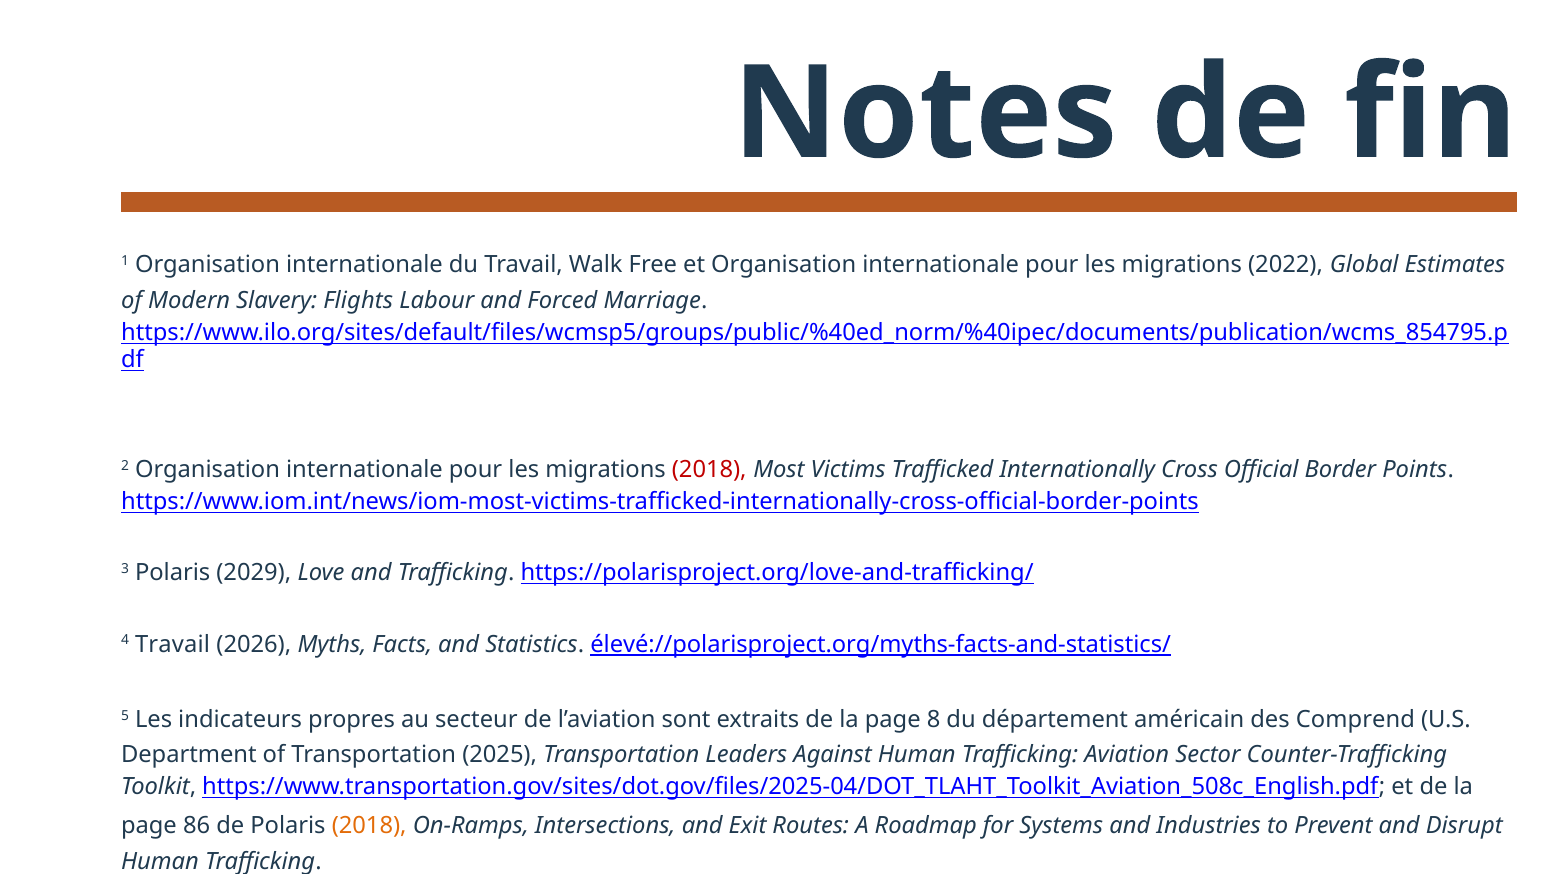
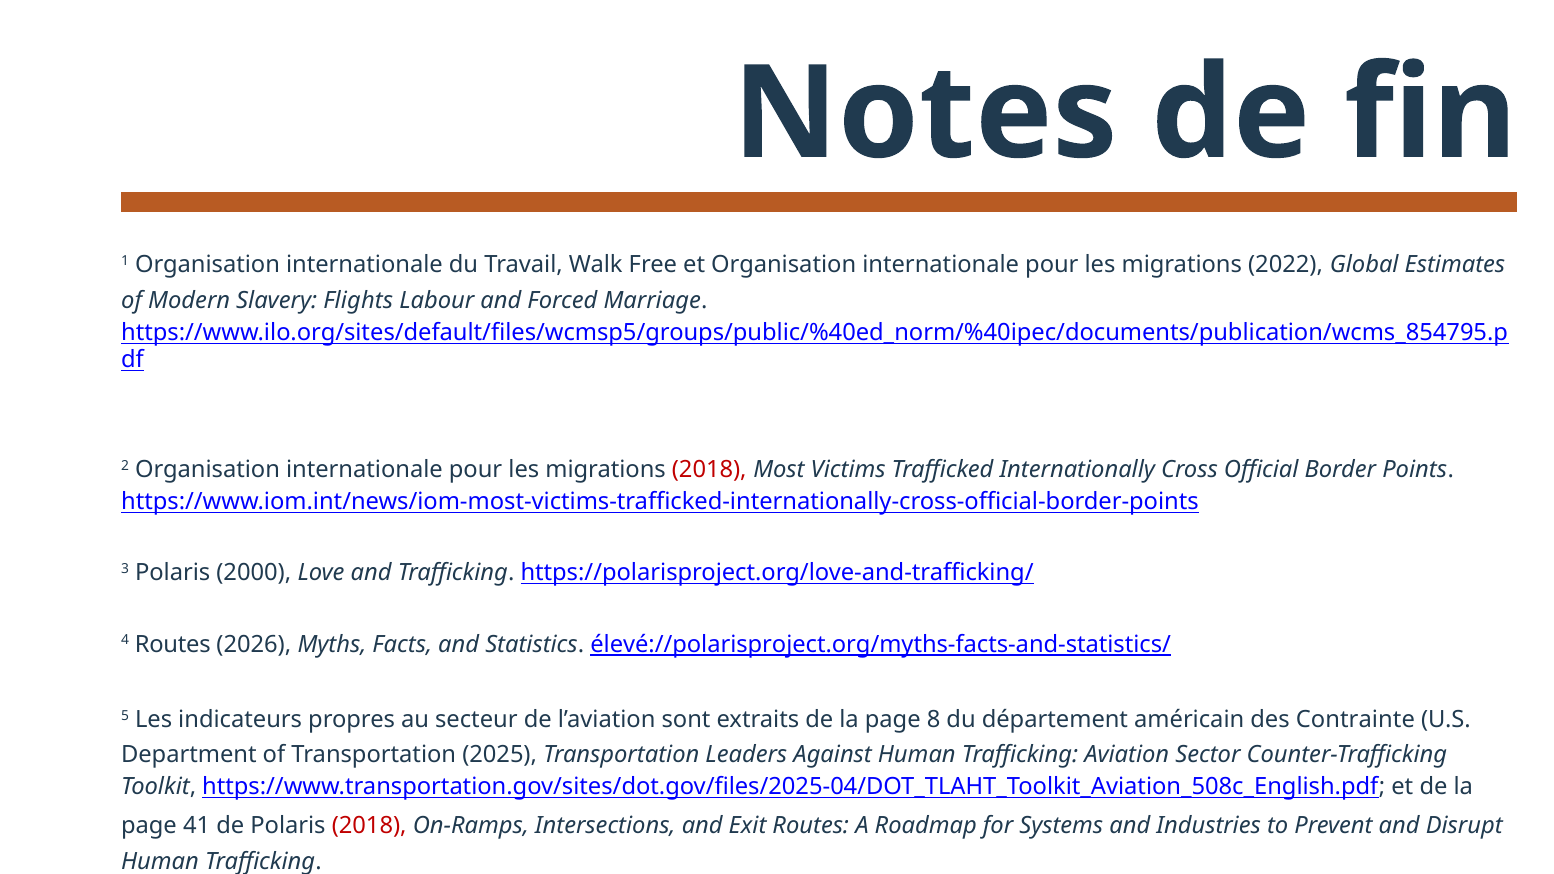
2029: 2029 -> 2000
4 Travail: Travail -> Routes
Comprend: Comprend -> Contrainte
86: 86 -> 41
2018 at (369, 826) colour: orange -> red
